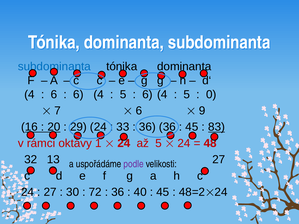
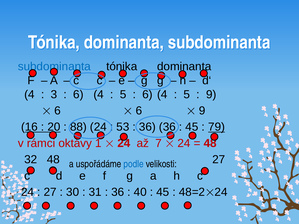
6 at (54, 95): 6 -> 3
0 at (211, 94): 0 -> 9
7 at (58, 111): 7 -> 6
29: 29 -> 88
33: 33 -> 53
83: 83 -> 79
až 5: 5 -> 7
32 13: 13 -> 48
podle colour: purple -> blue
72: 72 -> 31
